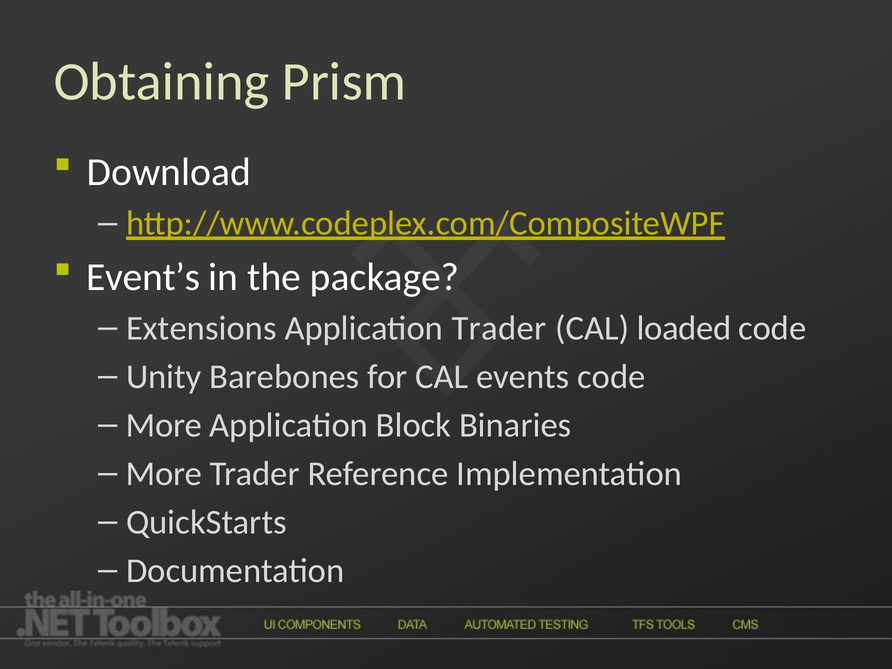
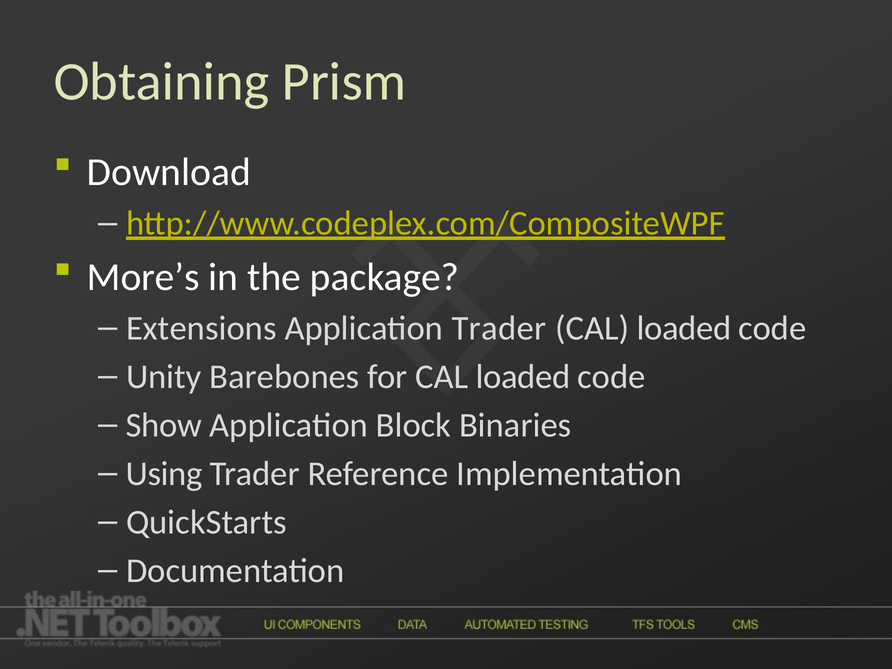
Event’s: Event’s -> More’s
for CAL events: events -> loaded
More at (164, 425): More -> Show
More at (164, 474): More -> Using
